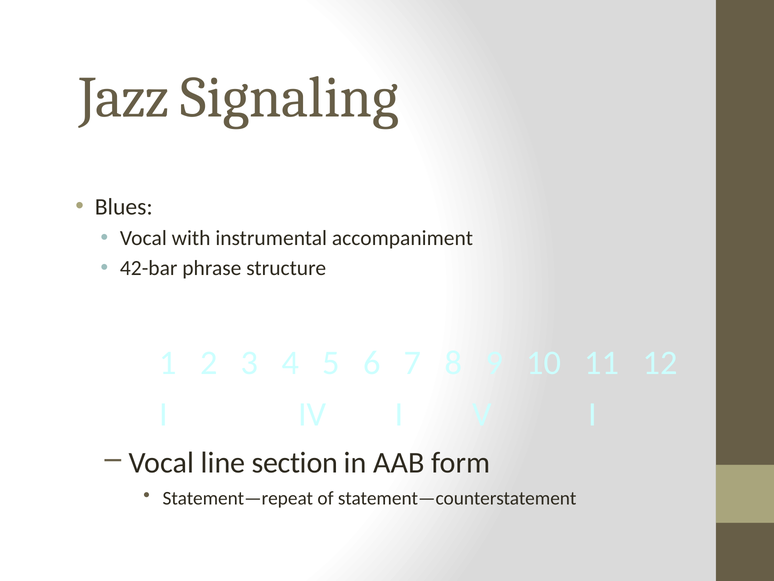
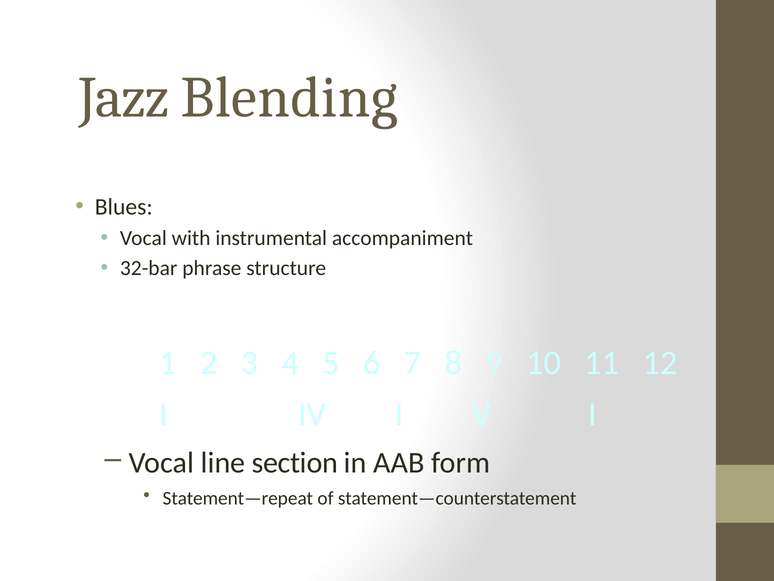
Signaling: Signaling -> Blending
42-bar: 42-bar -> 32-bar
